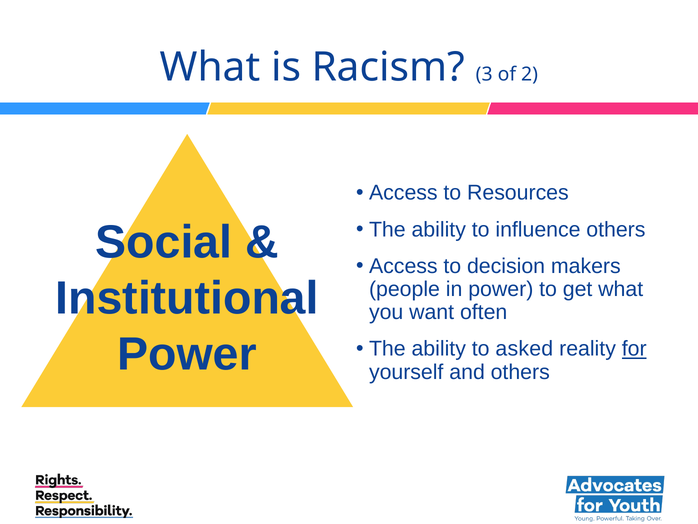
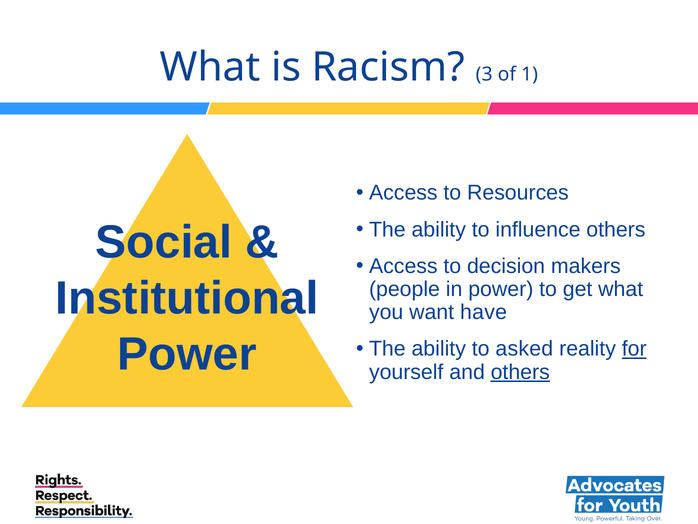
2: 2 -> 1
often: often -> have
others at (520, 372) underline: none -> present
